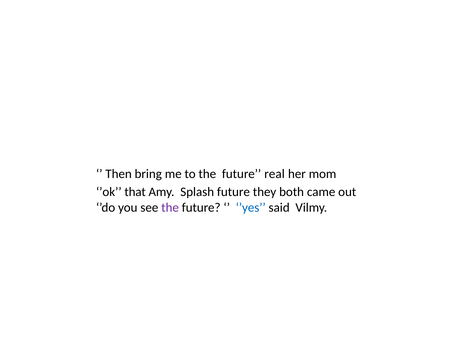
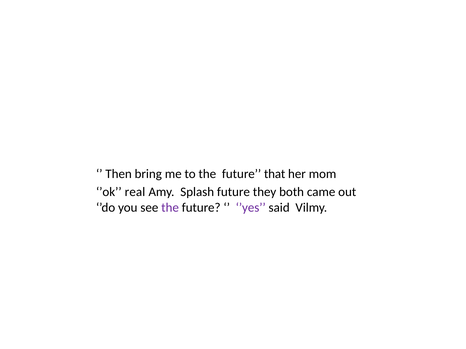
real: real -> that
that: that -> real
’yes colour: blue -> purple
